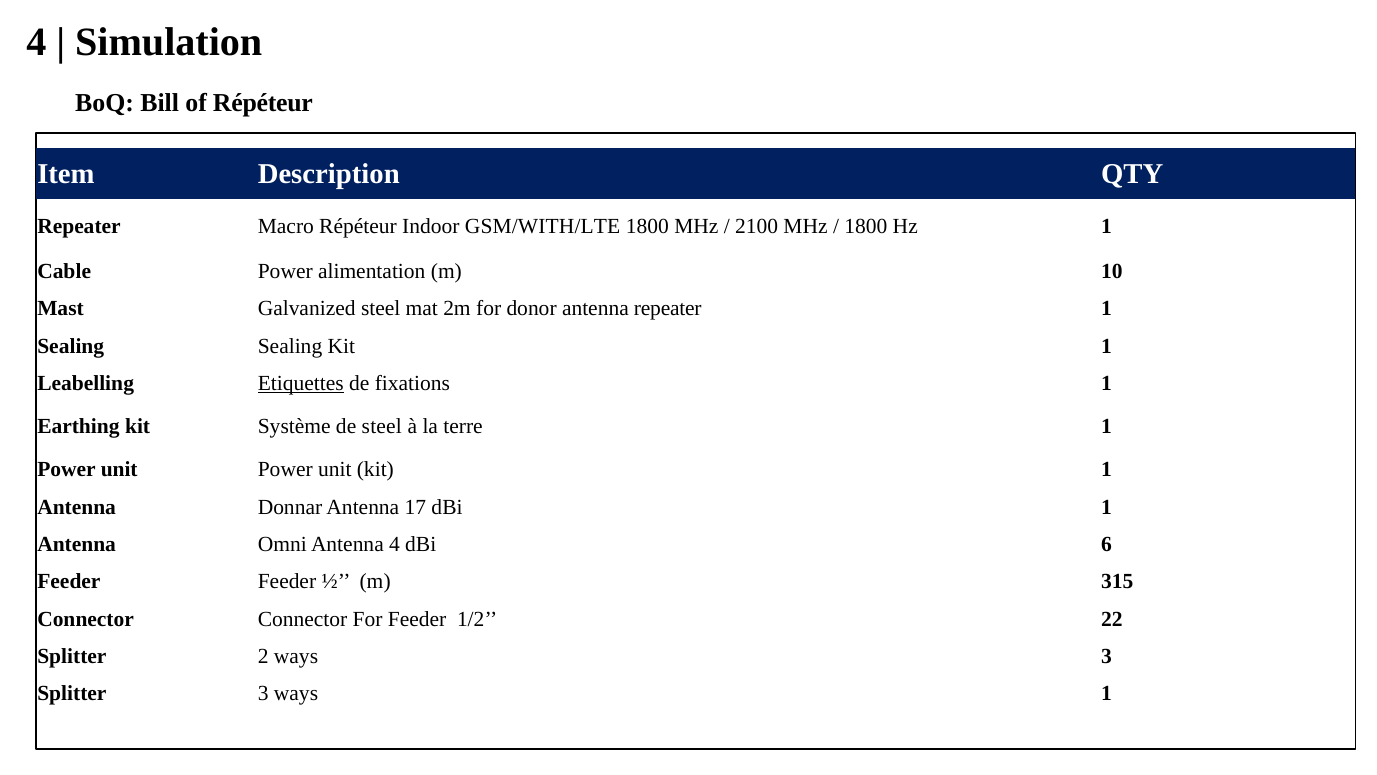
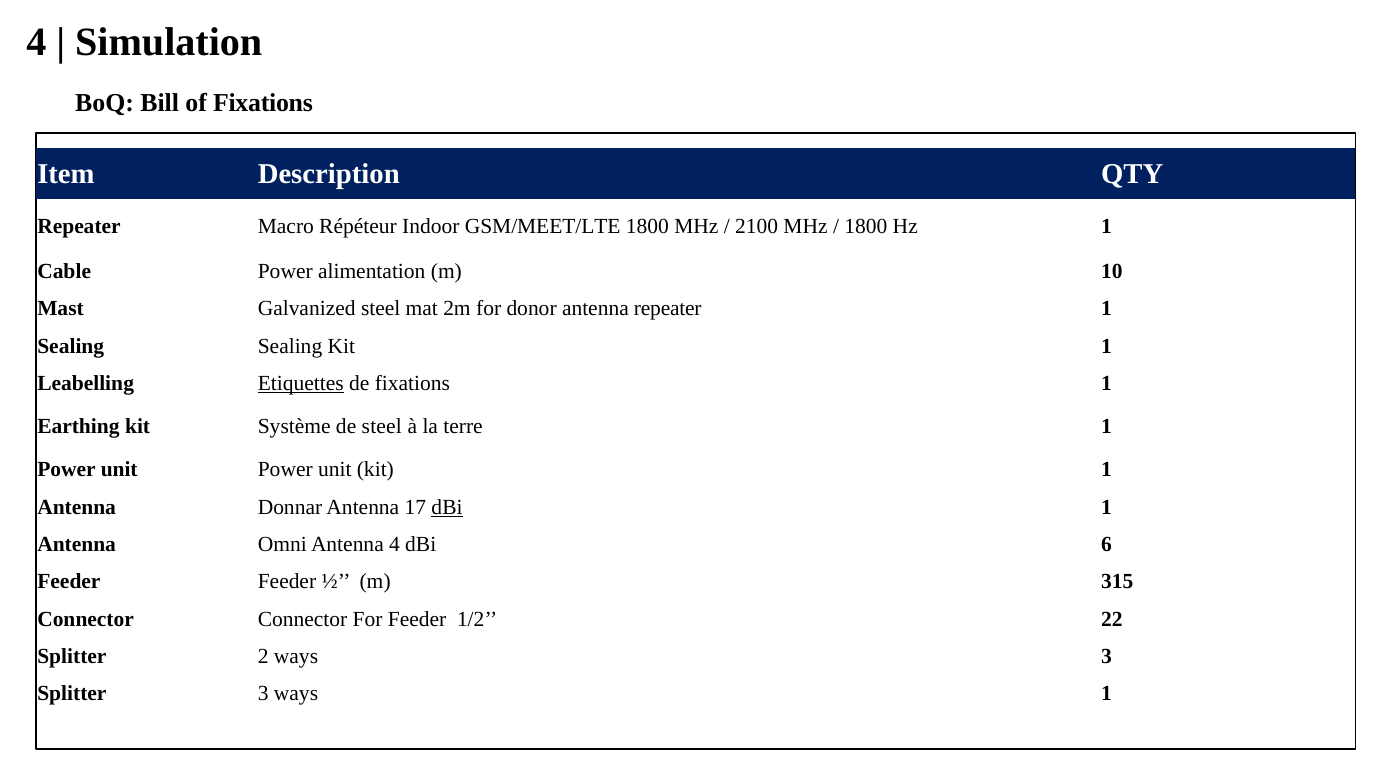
of Répéteur: Répéteur -> Fixations
GSM/WITH/LTE: GSM/WITH/LTE -> GSM/MEET/LTE
dBi at (447, 507) underline: none -> present
